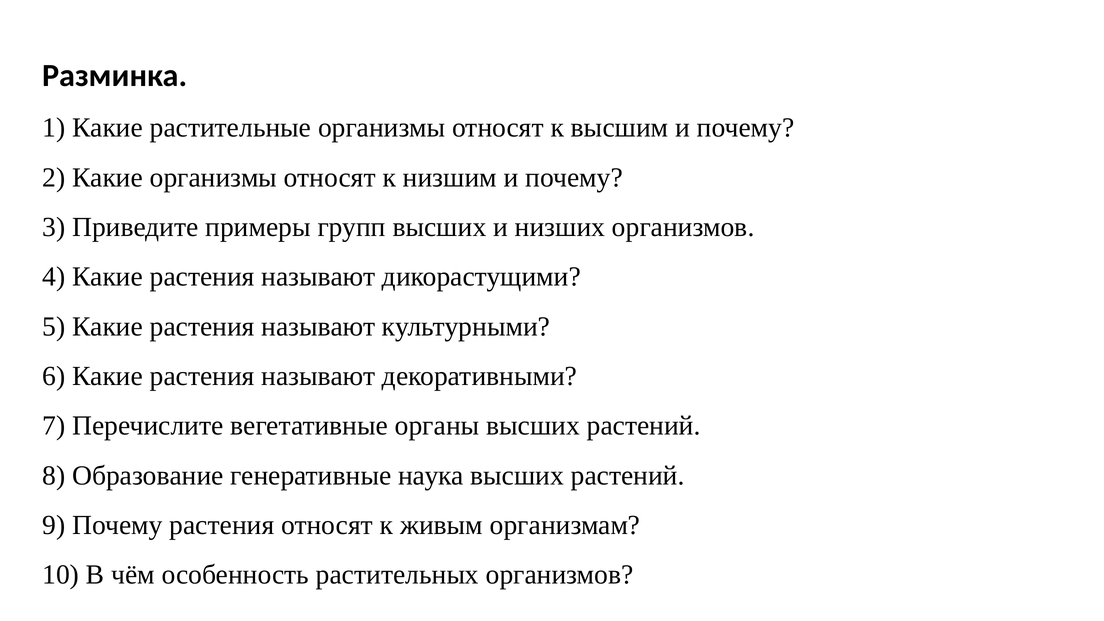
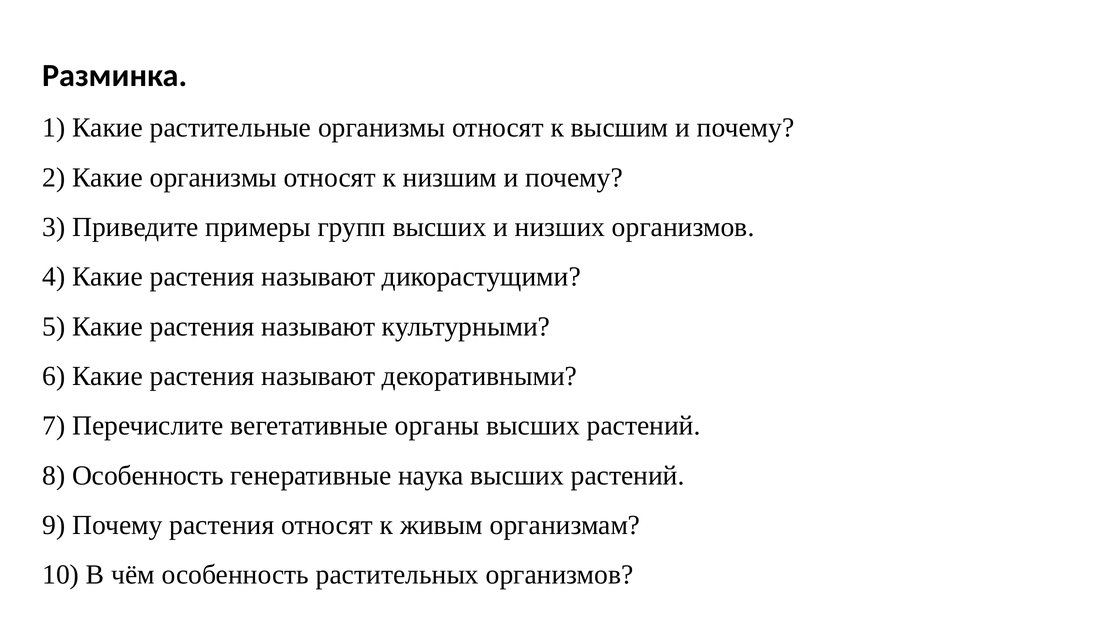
8 Образование: Образование -> Особенность
